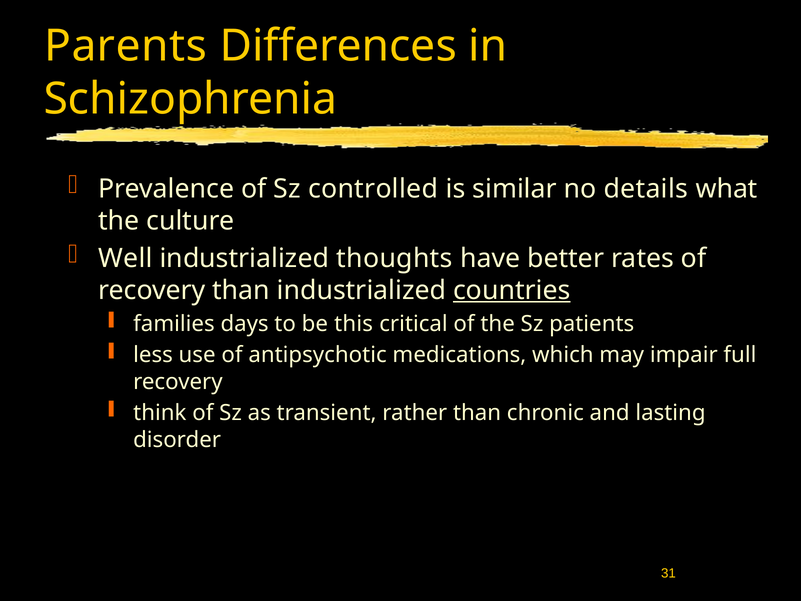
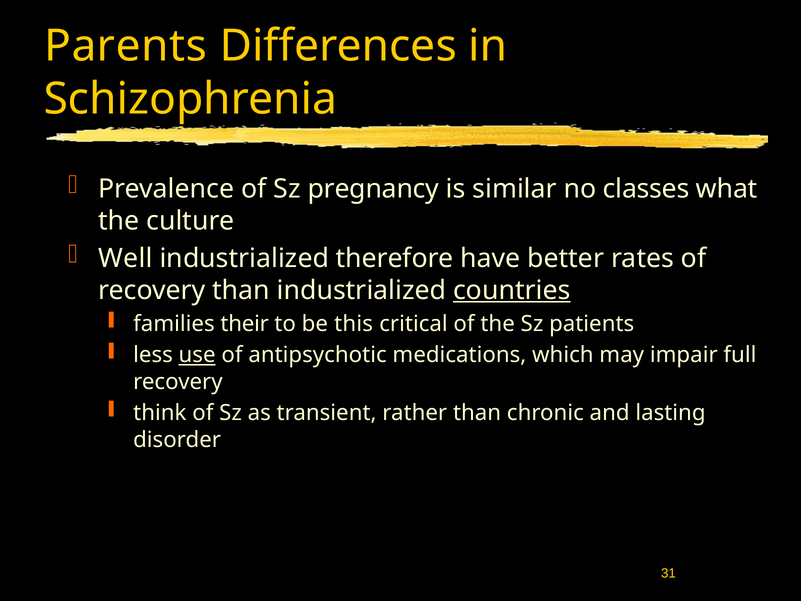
controlled: controlled -> pregnancy
details: details -> classes
thoughts: thoughts -> therefore
days: days -> their
use underline: none -> present
